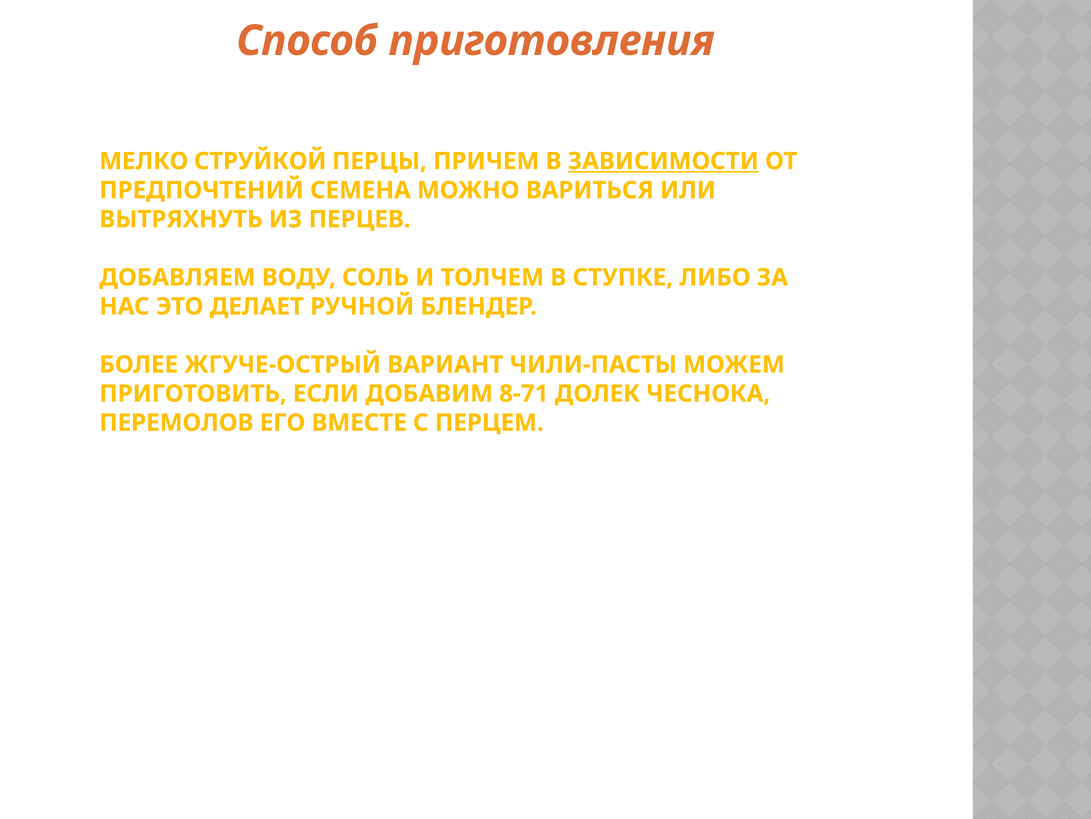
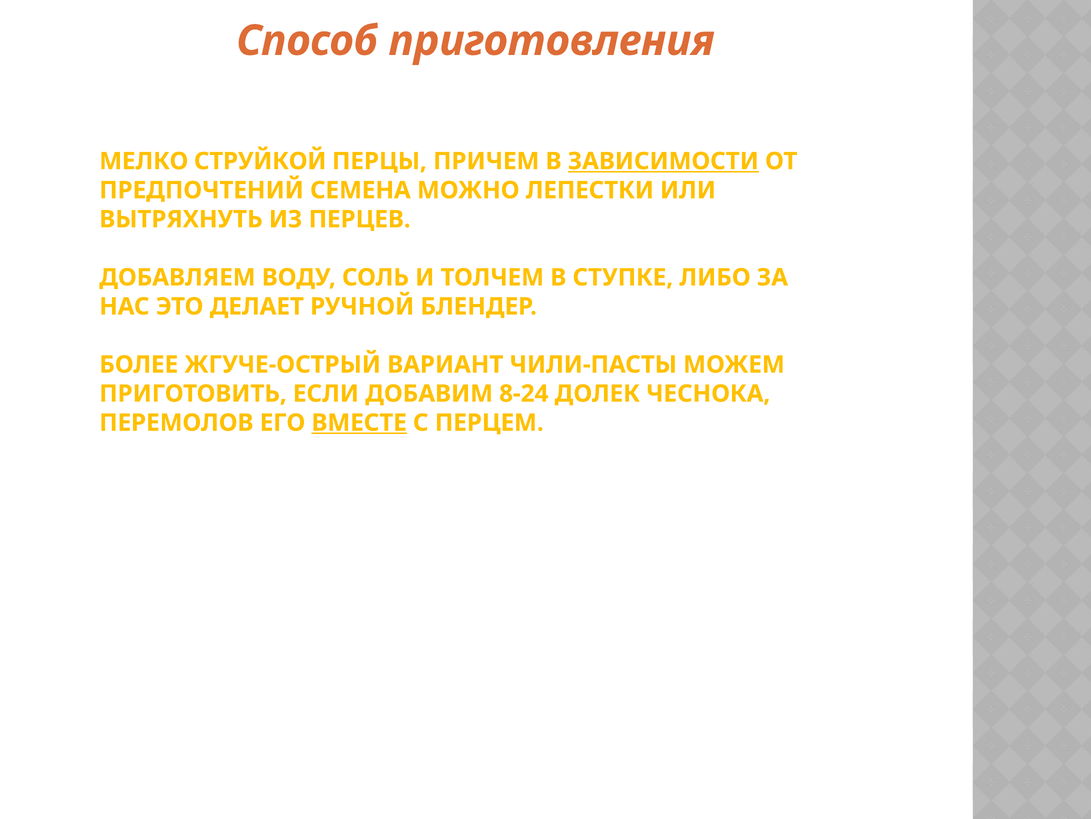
ВАРИТЬСЯ: ВАРИТЬСЯ -> ЛЕПЕСТКИ
8-71: 8-71 -> 8-24
ВМЕСТЕ underline: none -> present
